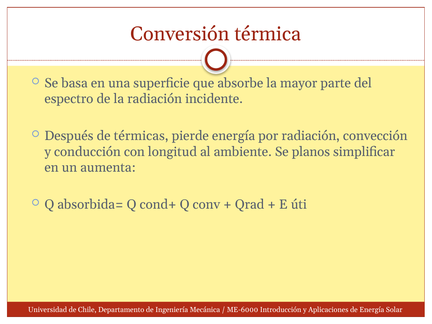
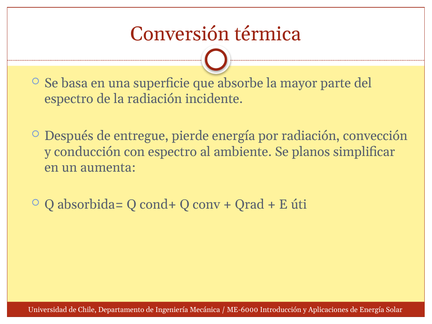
térmicas: térmicas -> entregue
con longitud: longitud -> espectro
